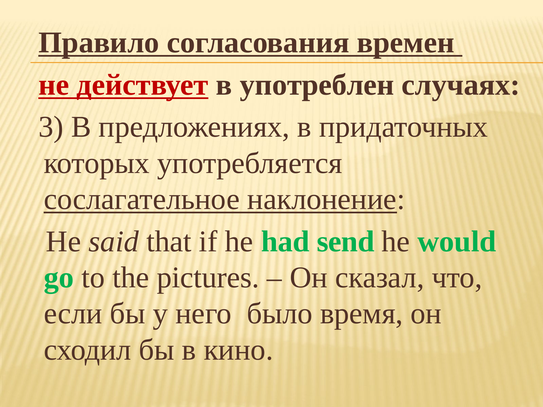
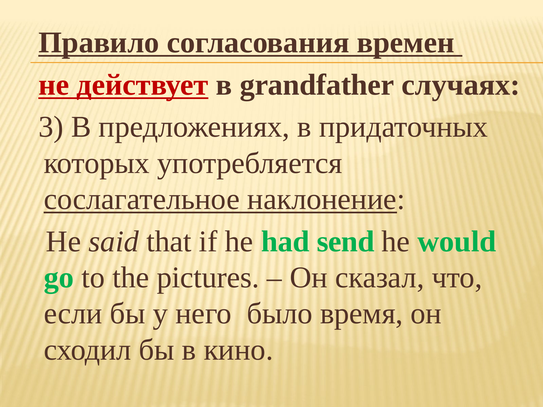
употреблен: употреблен -> grandfather
